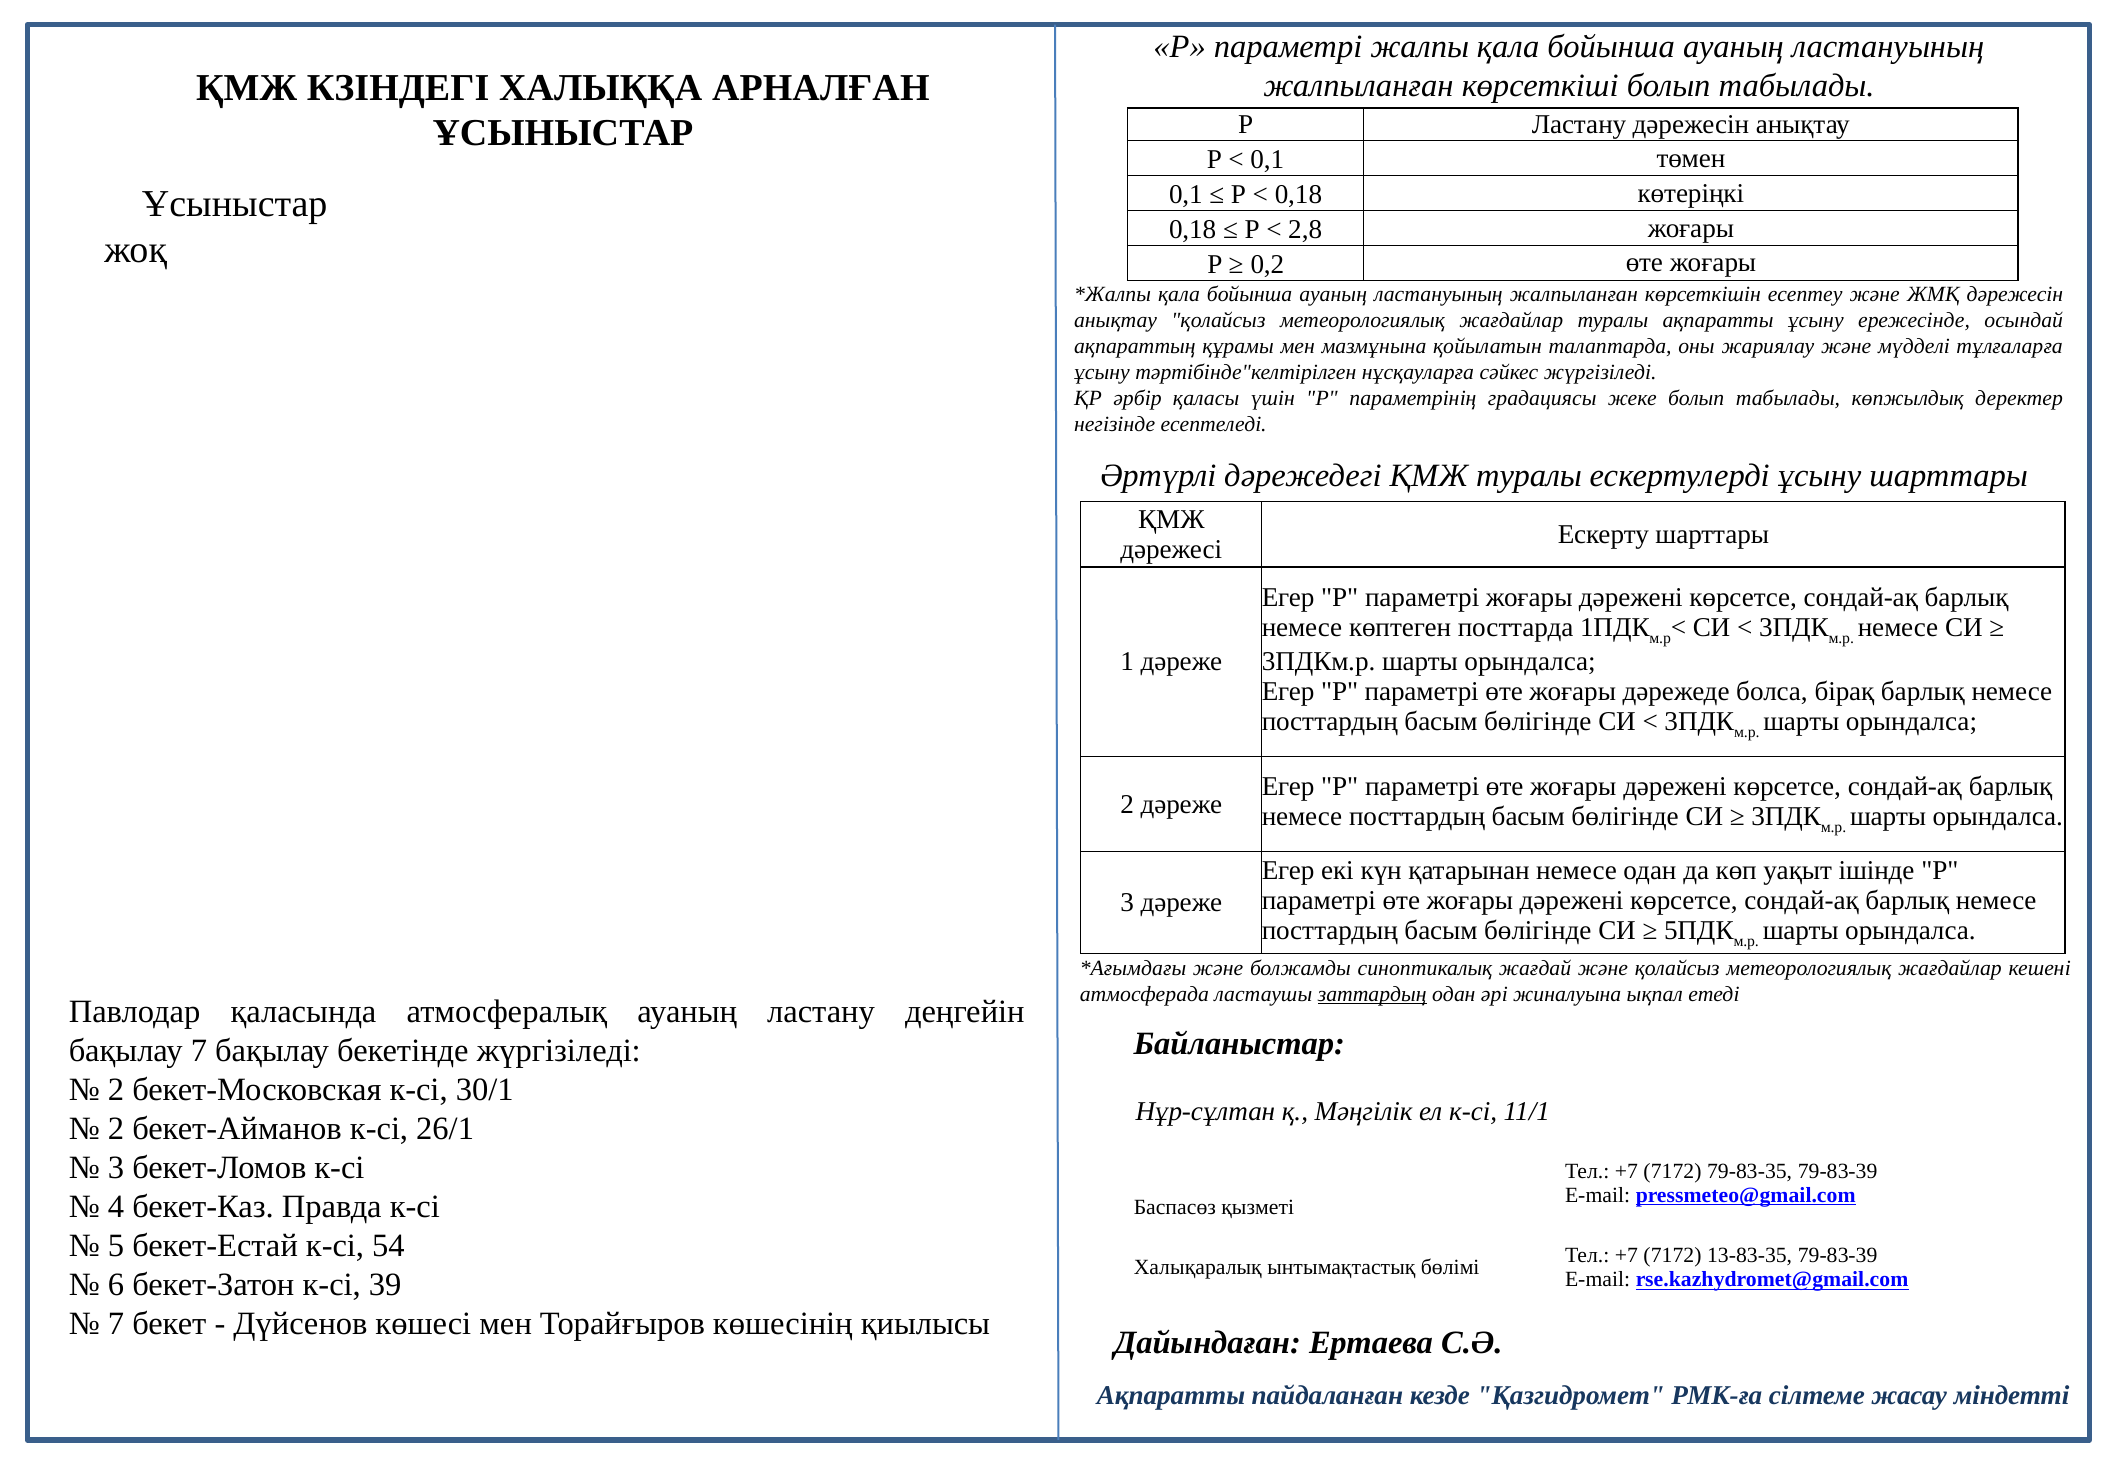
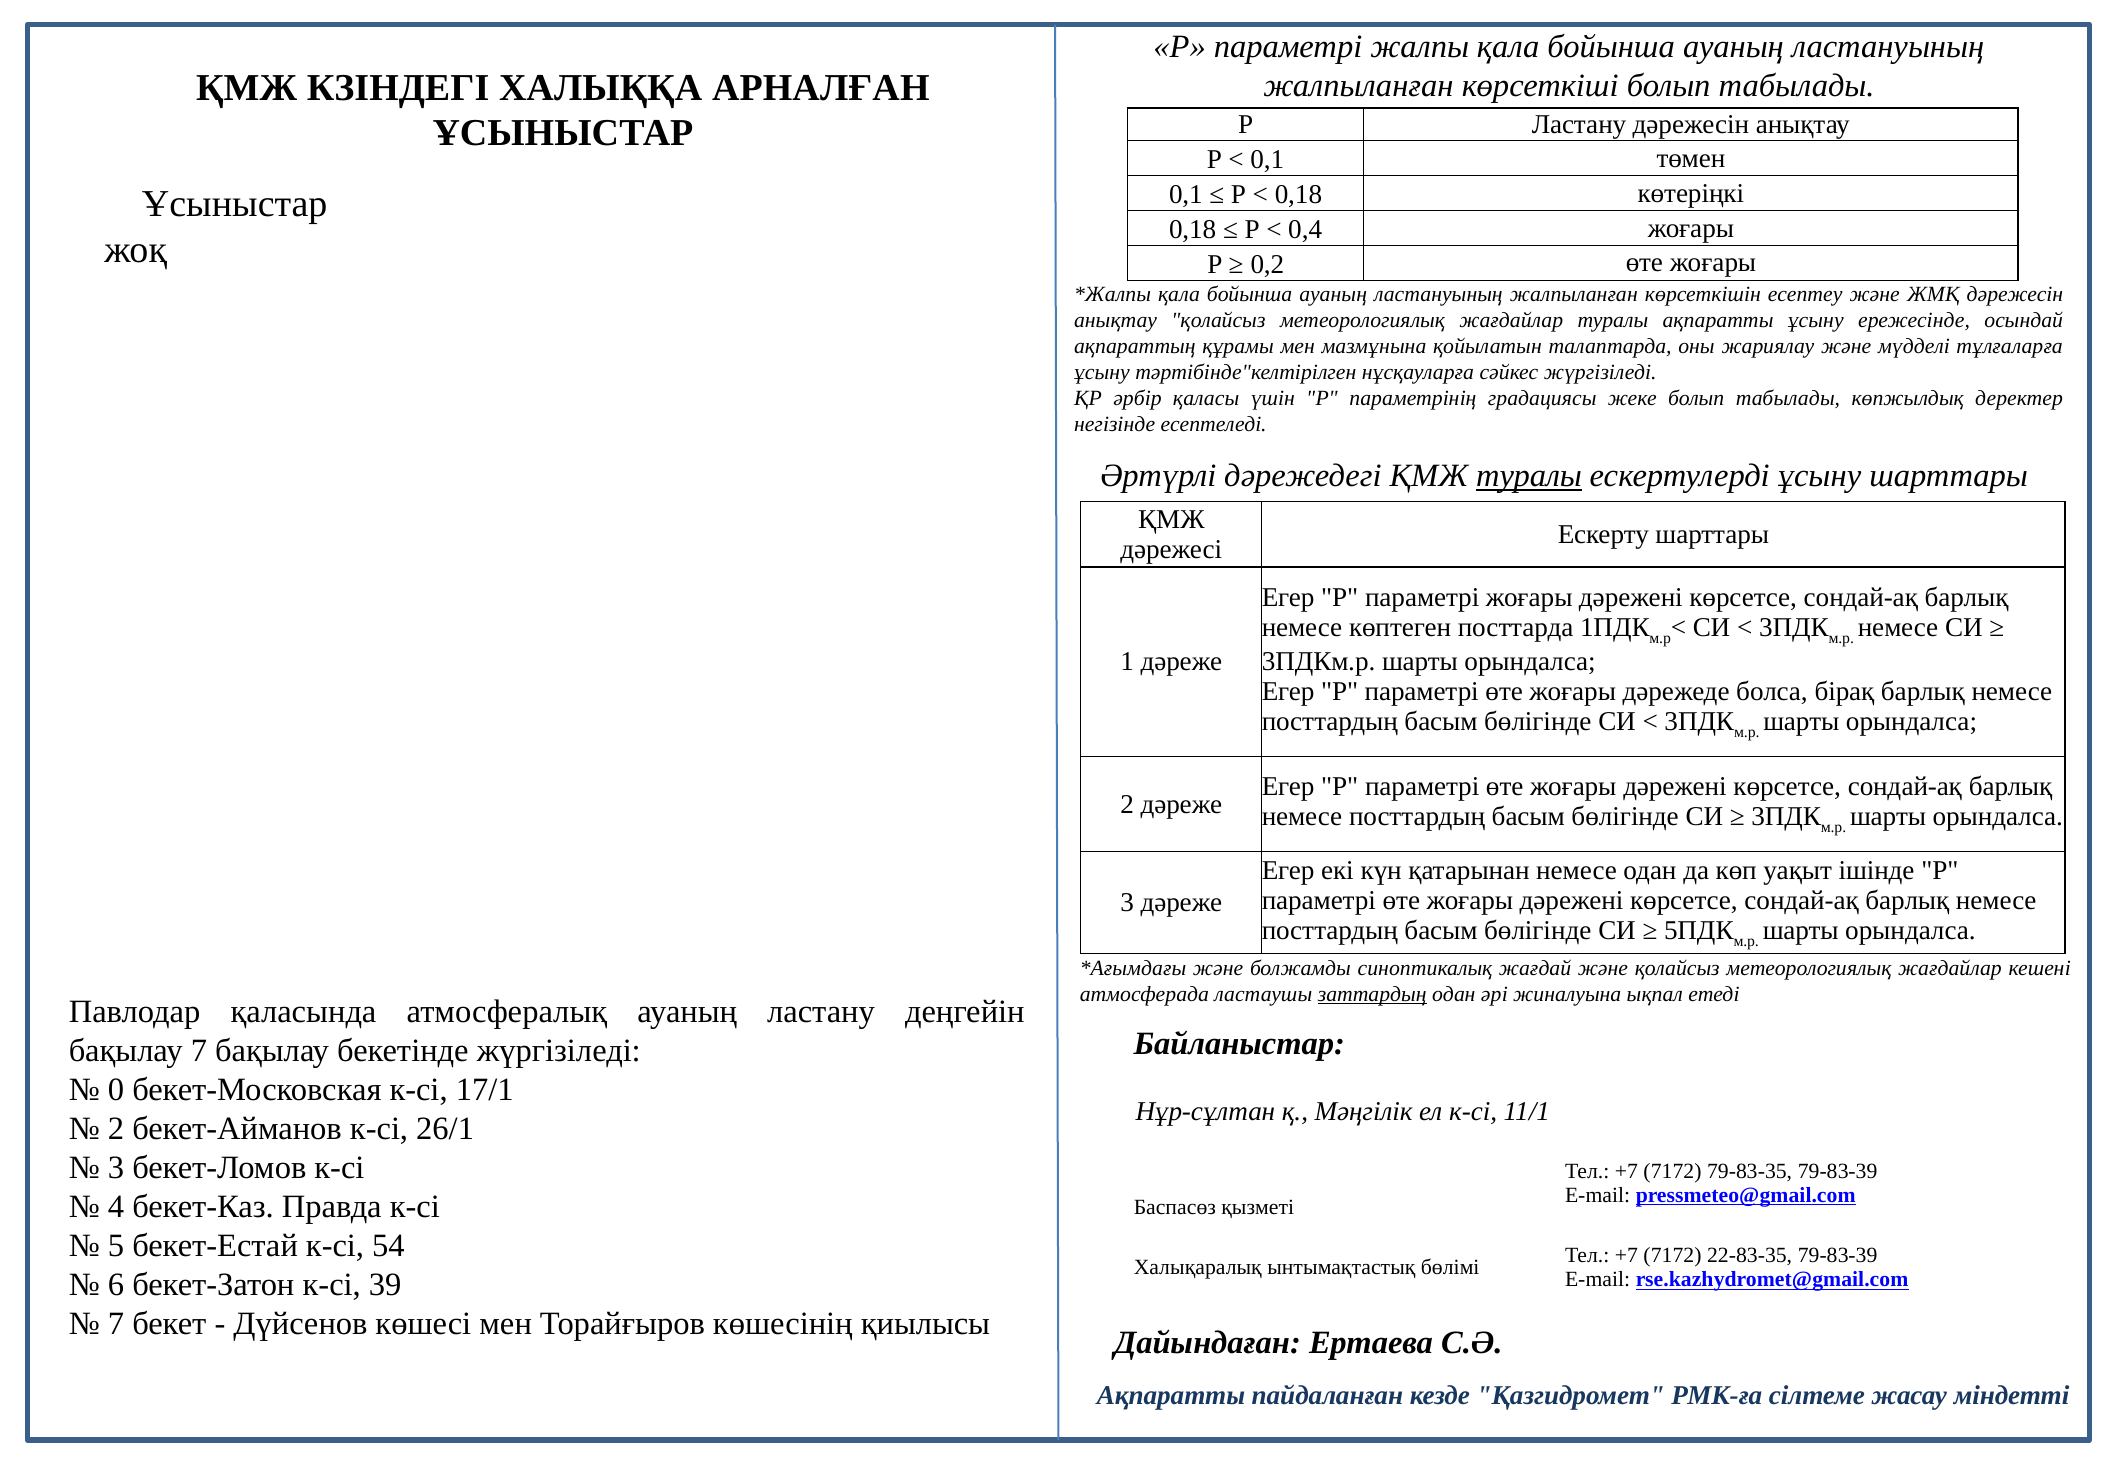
2,8: 2,8 -> 0,4
туралы at (1529, 476) underline: none -> present
2 at (116, 1090): 2 -> 0
30/1: 30/1 -> 17/1
13-83-35: 13-83-35 -> 22-83-35
